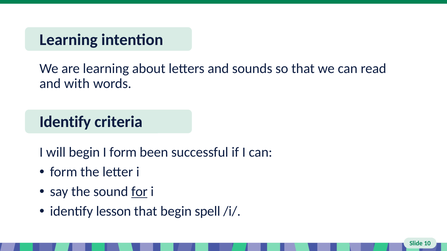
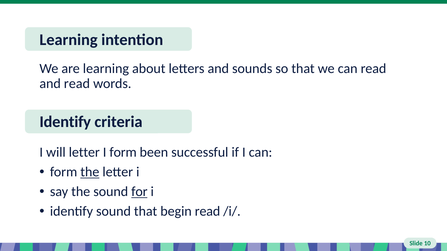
and with: with -> read
will begin: begin -> letter
the at (90, 172) underline: none -> present
identify lesson: lesson -> sound
begin spell: spell -> read
